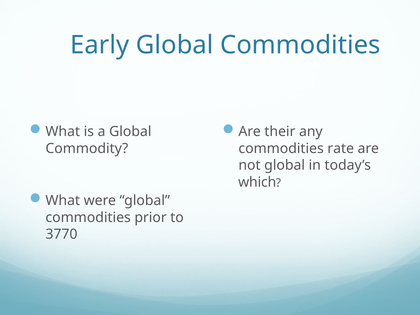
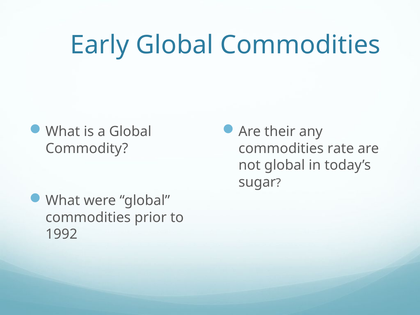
which: which -> sugar
3770: 3770 -> 1992
